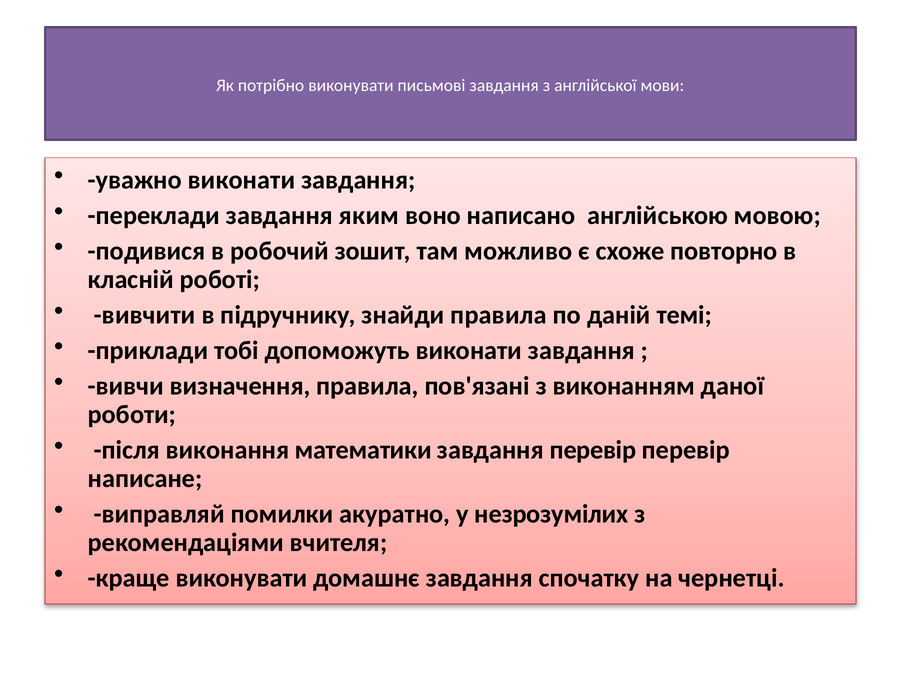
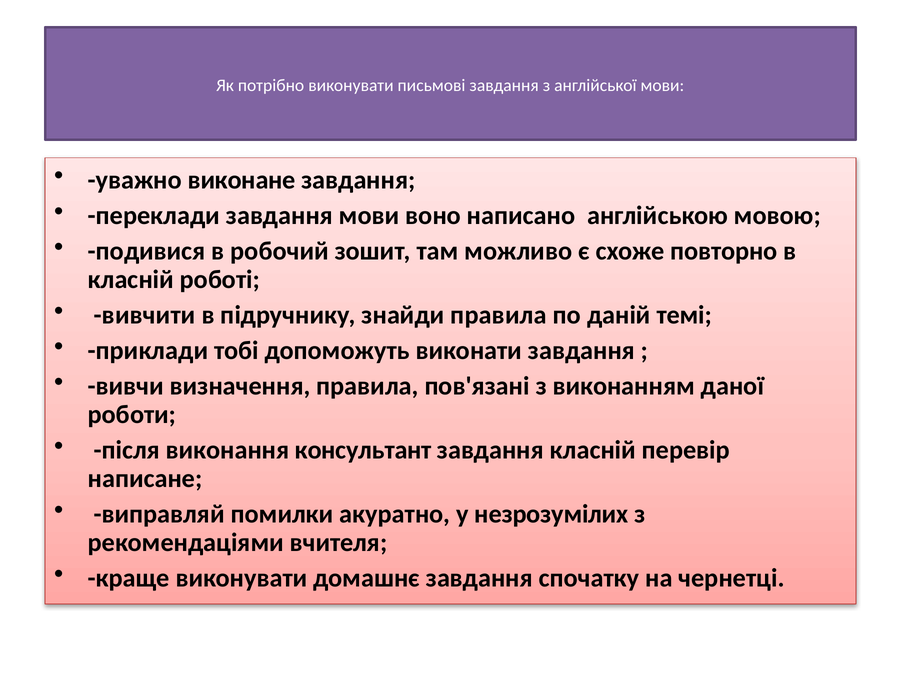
уважно виконати: виконати -> виконане
завдання яким: яким -> мови
математики: математики -> консультант
завдання перевір: перевір -> класній
